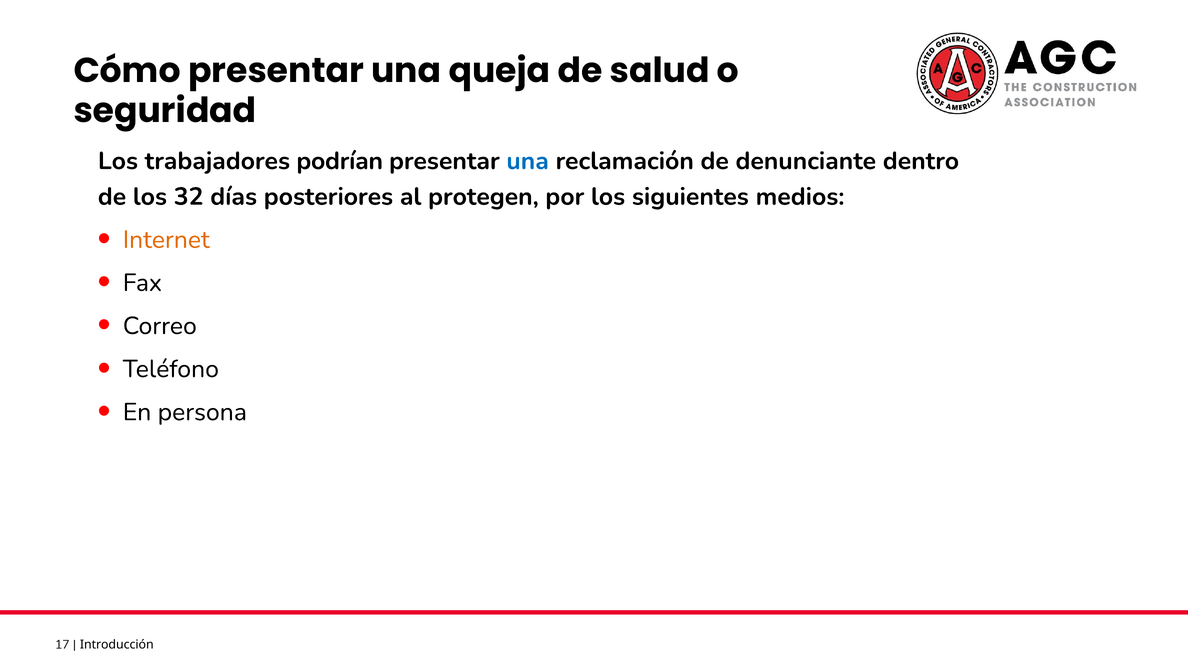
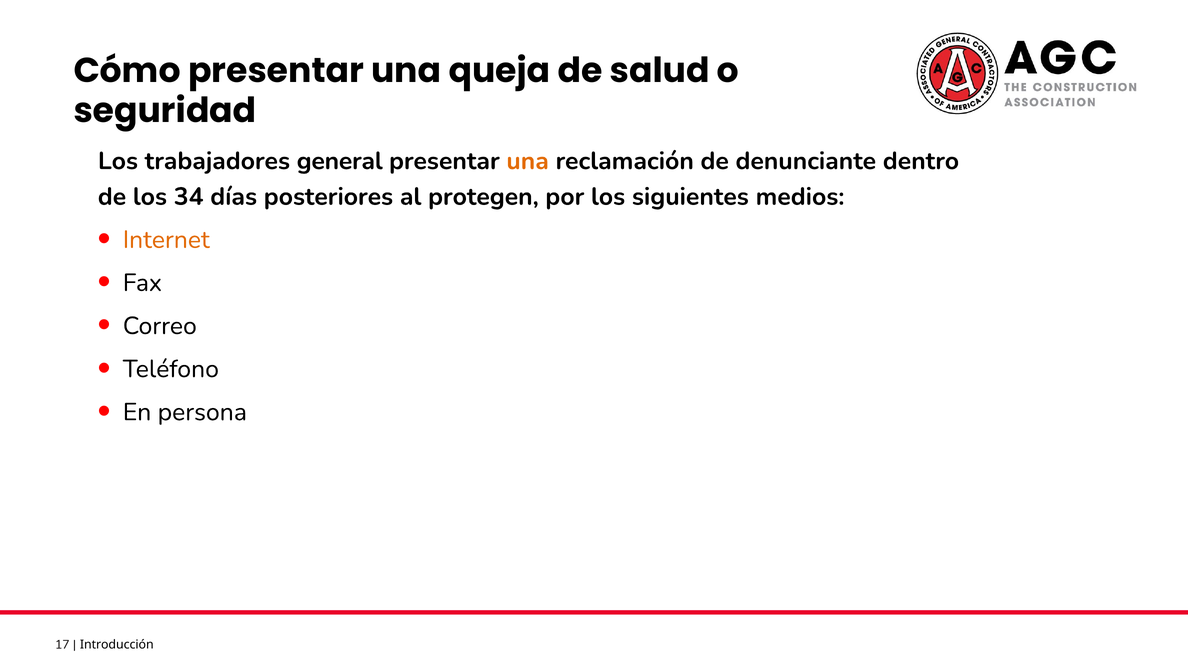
podrían: podrían -> general
una at (528, 161) colour: blue -> orange
32: 32 -> 34
